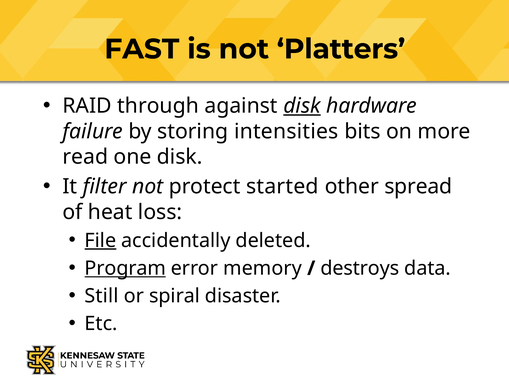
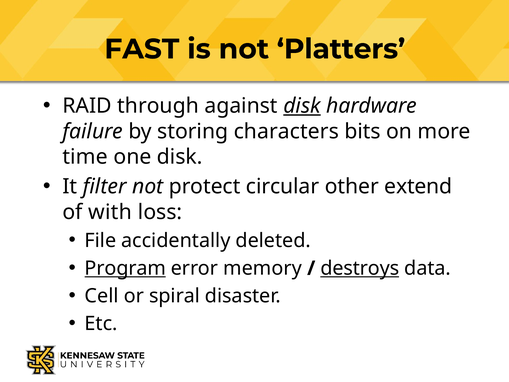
intensities: intensities -> characters
read: read -> time
started: started -> circular
spread: spread -> extend
heat: heat -> with
File underline: present -> none
destroys underline: none -> present
Still: Still -> Cell
